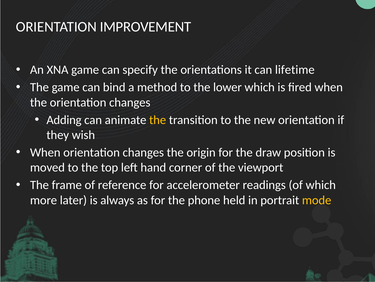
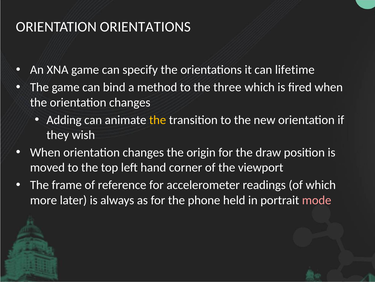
ORIENTATION IMPROVEMENT: IMPROVEMENT -> ORIENTATIONS
lower: lower -> three
mode colour: yellow -> pink
